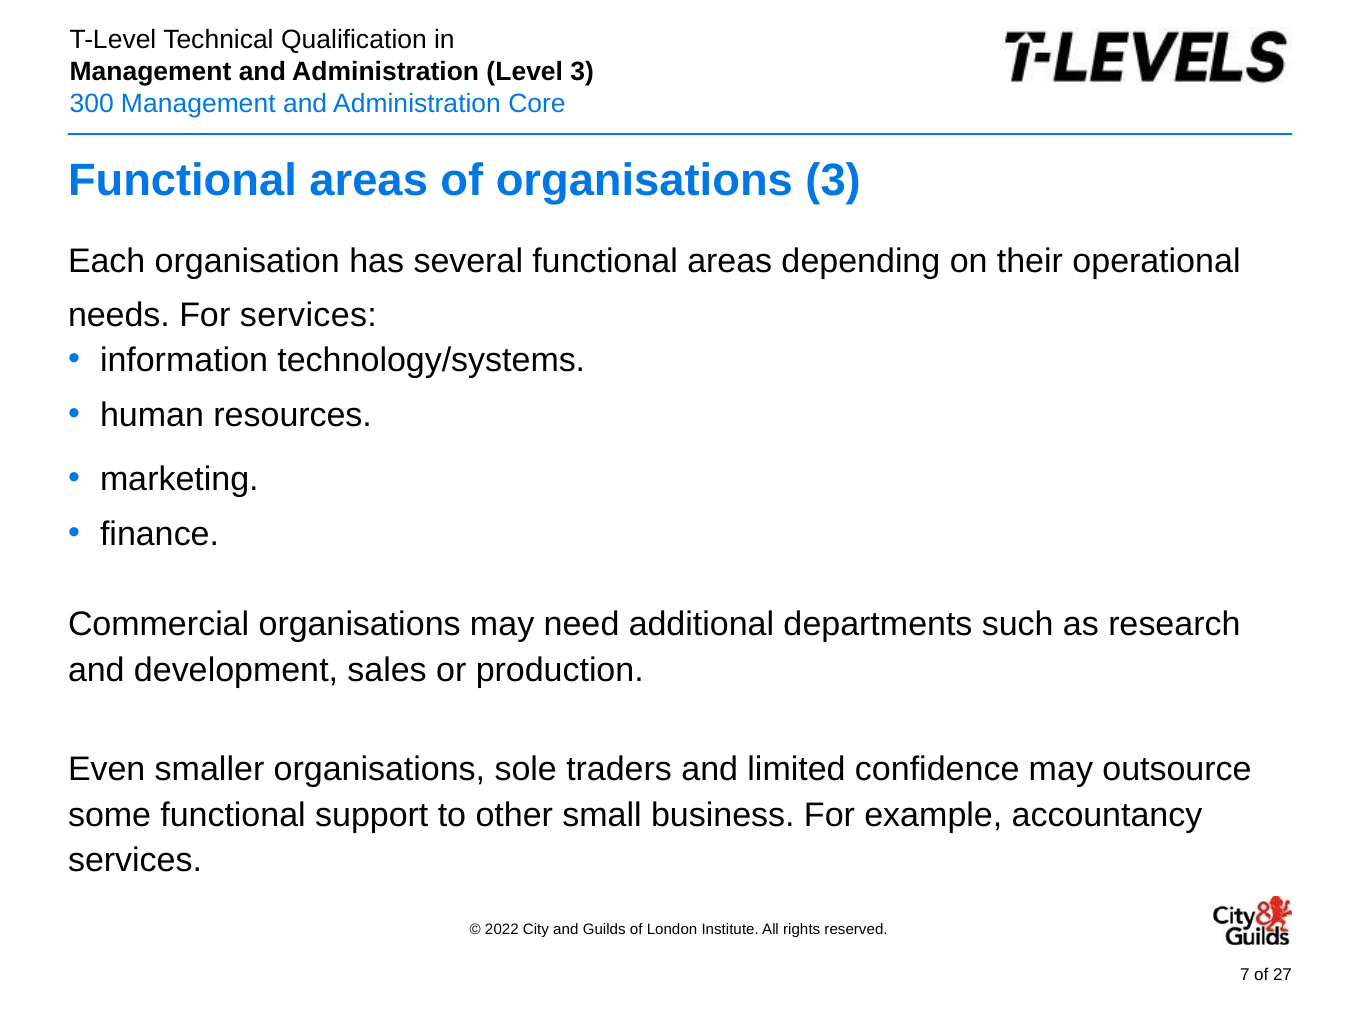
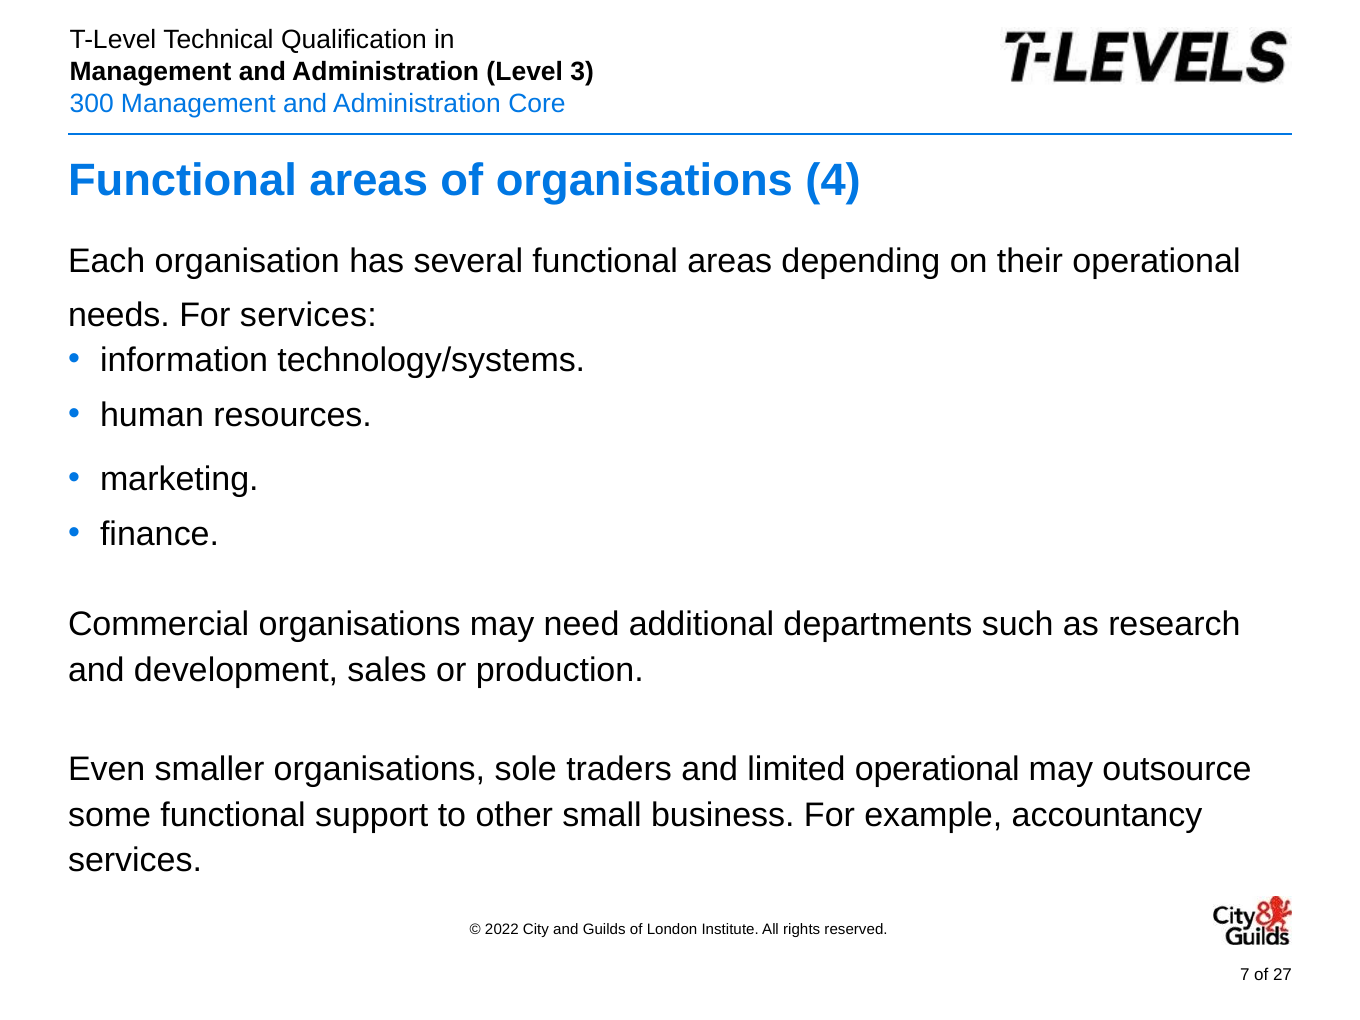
organisations 3: 3 -> 4
limited confidence: confidence -> operational
